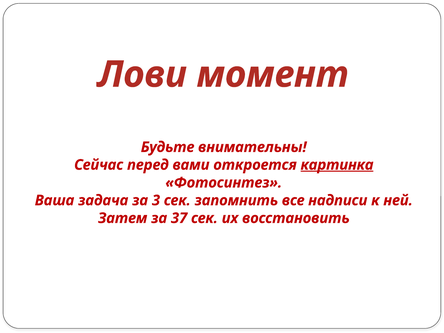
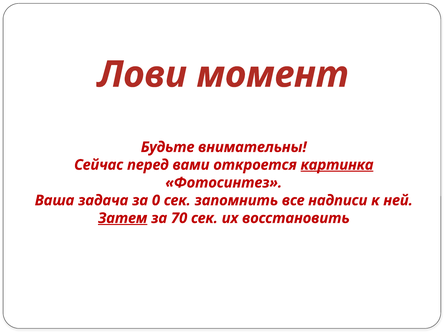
3: 3 -> 0
Затем underline: none -> present
37: 37 -> 70
